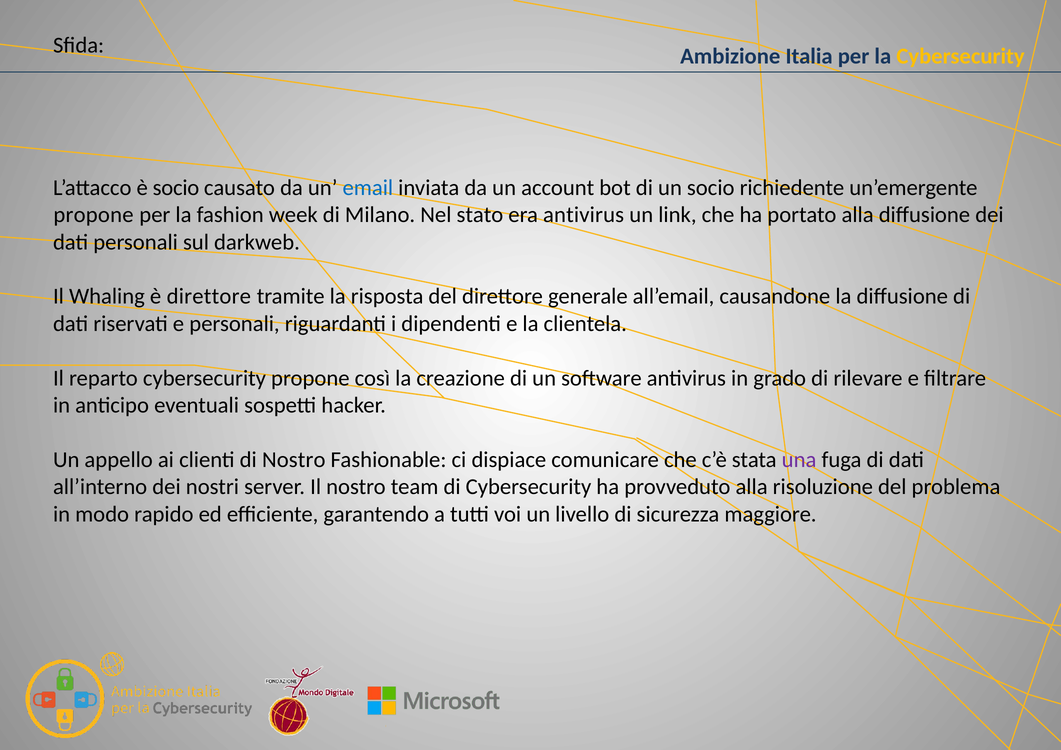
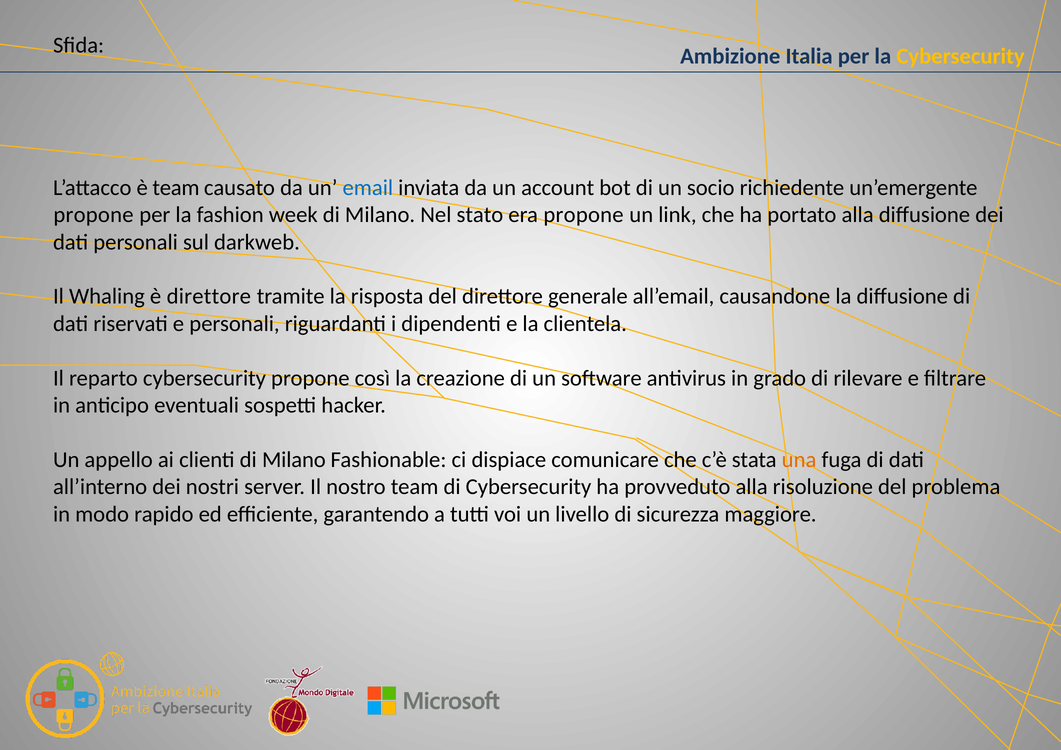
è socio: socio -> team
era antivirus: antivirus -> propone
clienti di Nostro: Nostro -> Milano
una colour: purple -> orange
